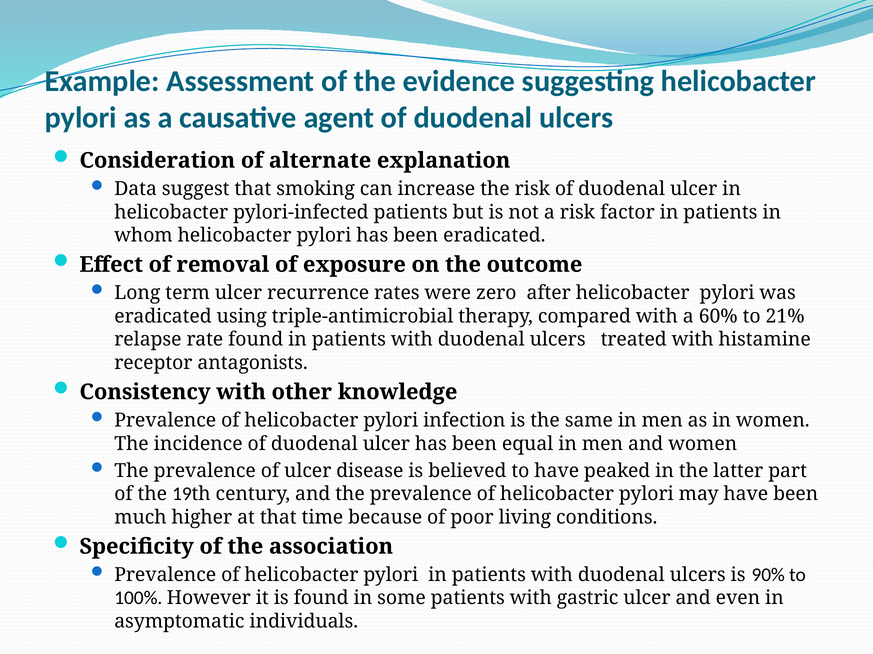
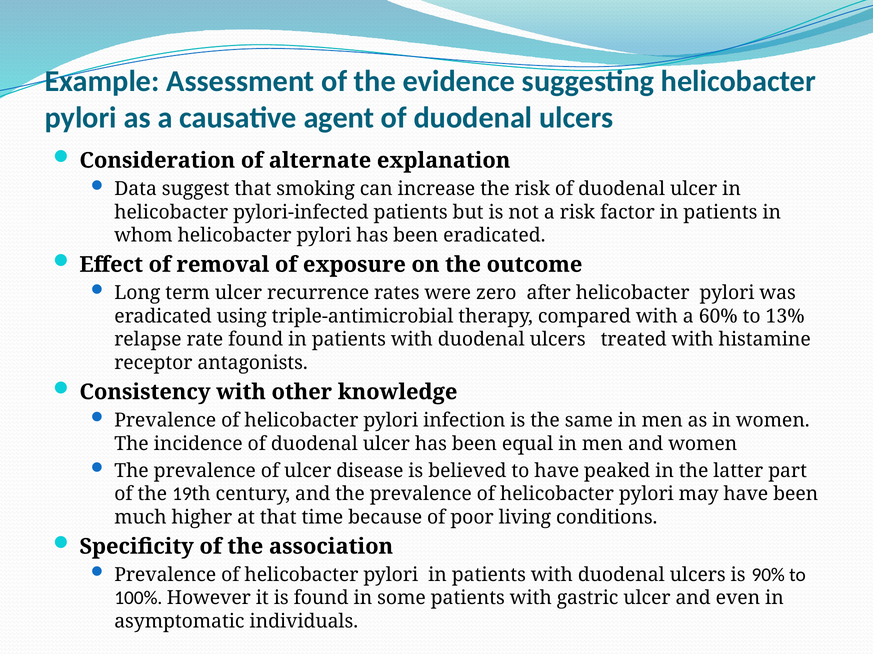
21%: 21% -> 13%
